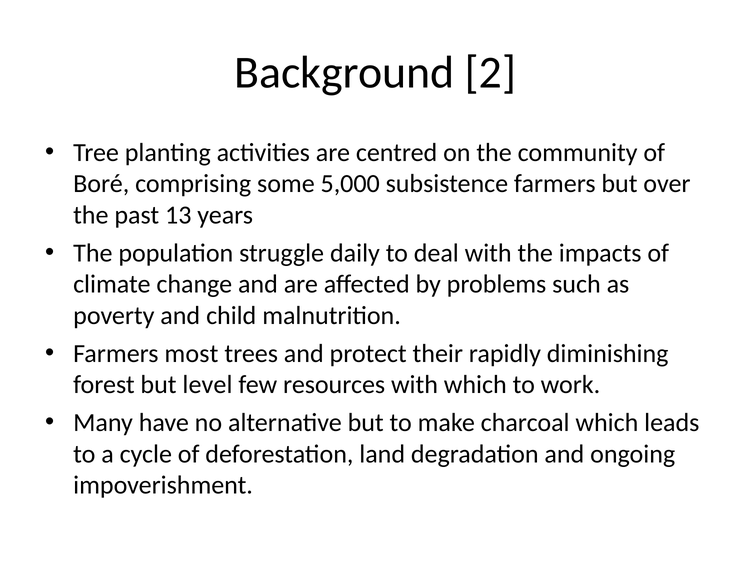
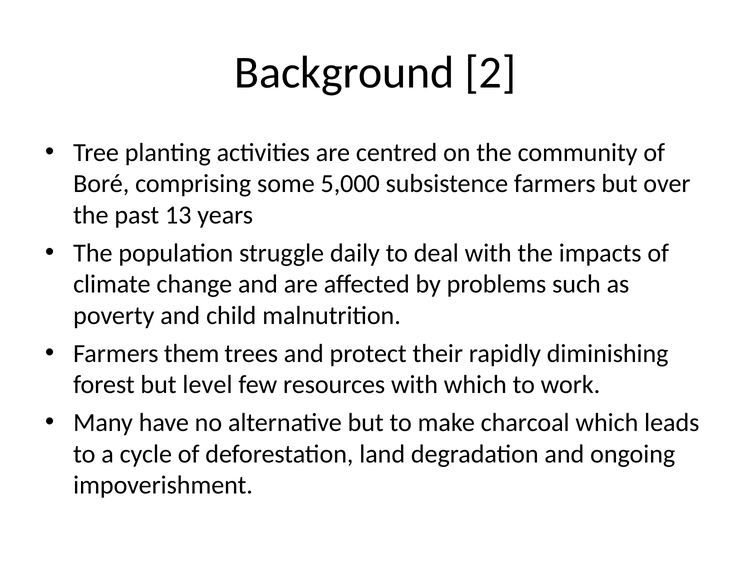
most: most -> them
